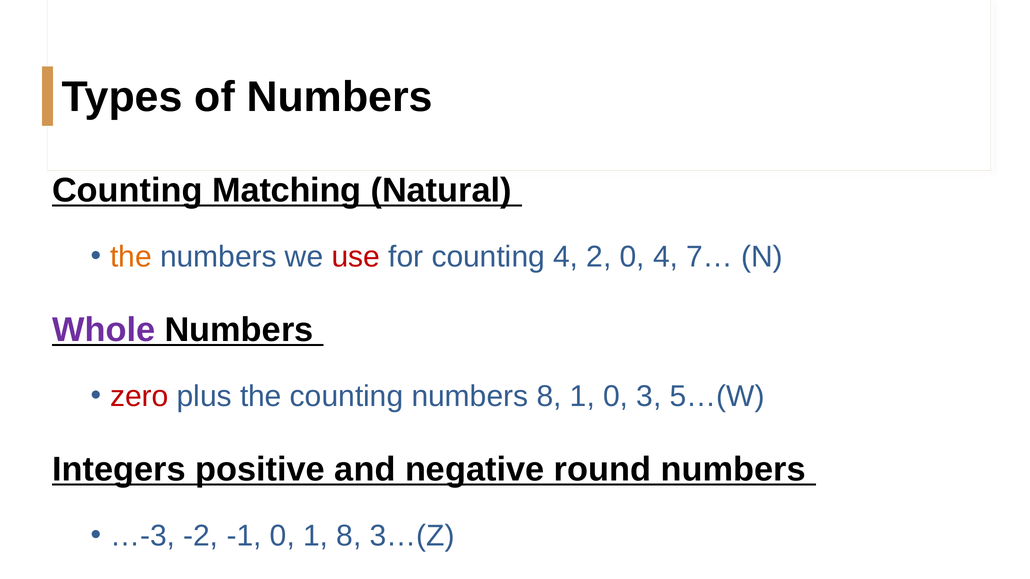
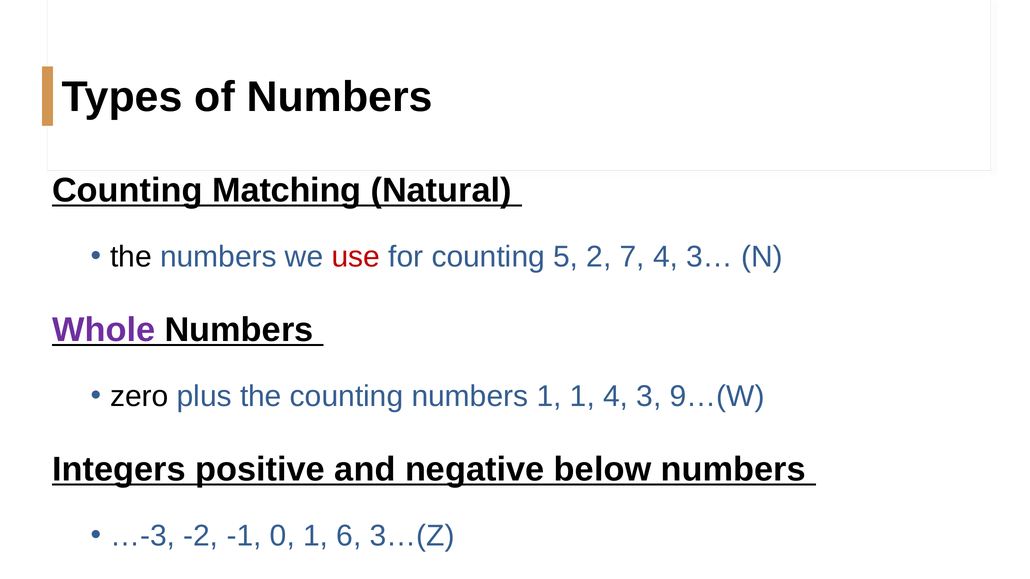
the at (131, 257) colour: orange -> black
counting 4: 4 -> 5
2 0: 0 -> 7
7…: 7… -> 3…
zero colour: red -> black
numbers 8: 8 -> 1
1 0: 0 -> 4
5…(W: 5…(W -> 9…(W
round: round -> below
1 8: 8 -> 6
